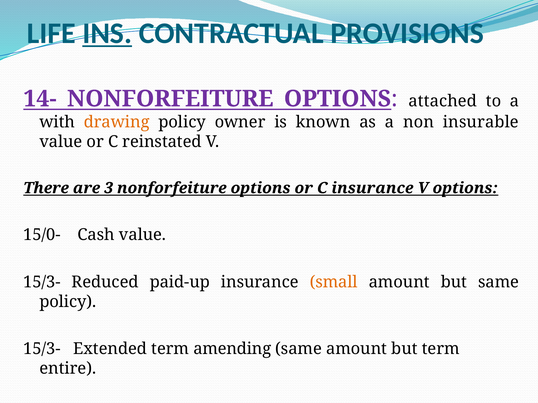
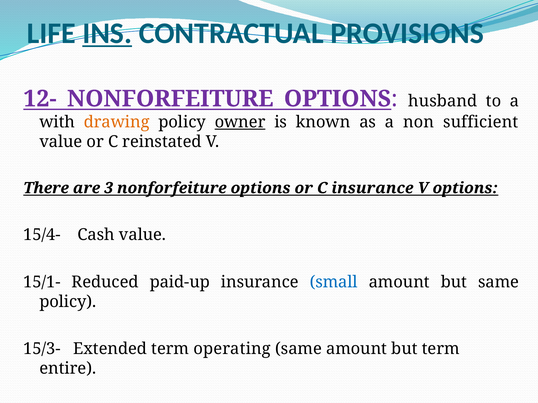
14-: 14- -> 12-
attached: attached -> husband
owner underline: none -> present
insurable: insurable -> sufficient
15/0-: 15/0- -> 15/4-
15/3- at (42, 282): 15/3- -> 15/1-
small colour: orange -> blue
amending: amending -> operating
